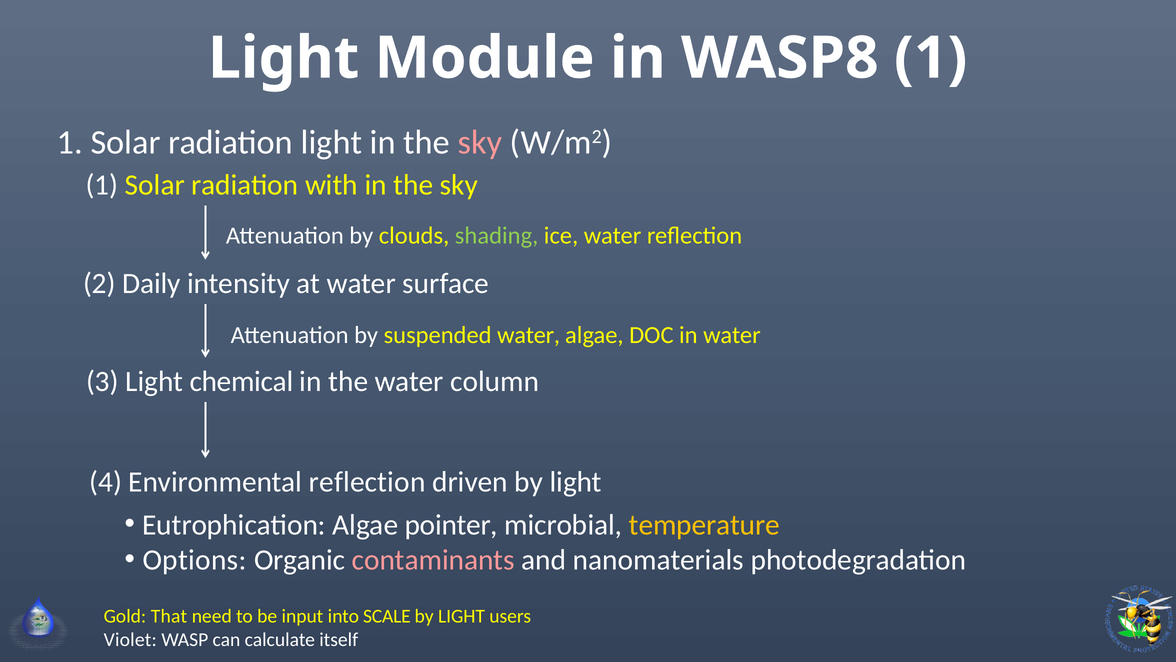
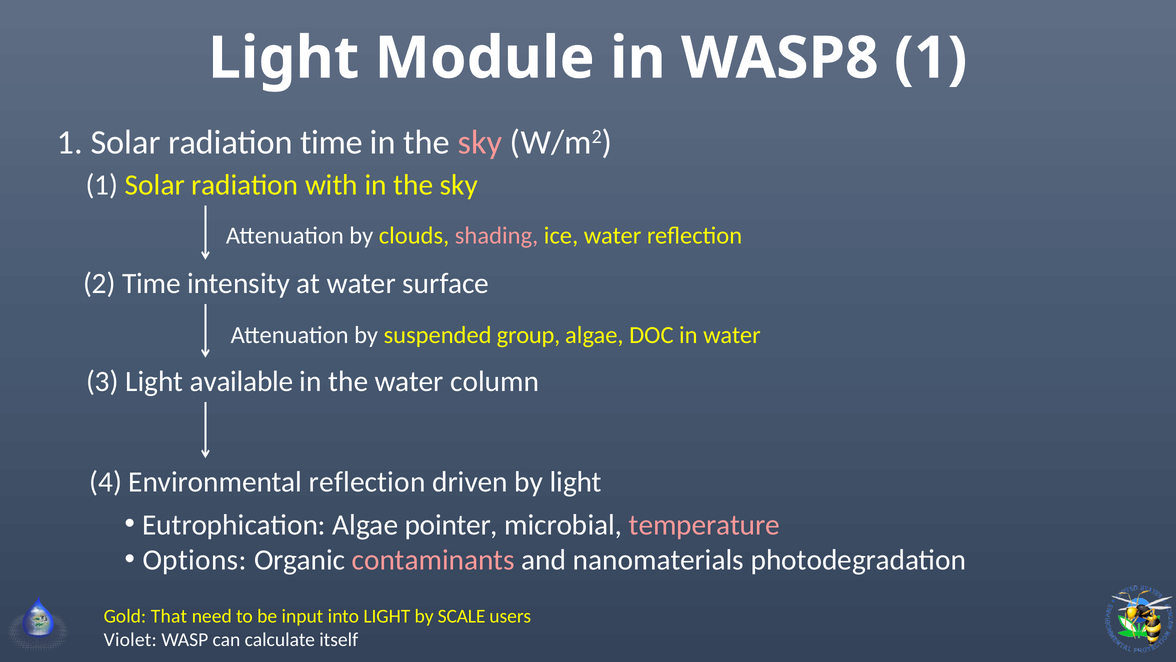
radiation light: light -> time
shading colour: light green -> pink
2 Daily: Daily -> Time
suspended water: water -> group
chemical: chemical -> available
temperature colour: yellow -> pink
into SCALE: SCALE -> LIGHT
LIGHT at (462, 616): LIGHT -> SCALE
